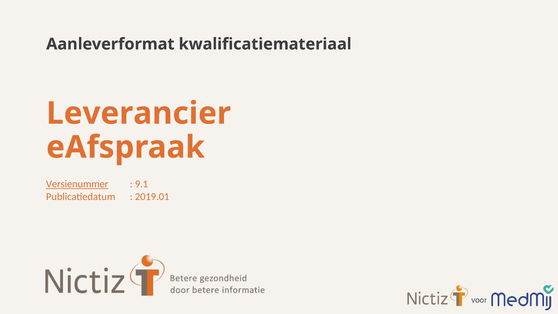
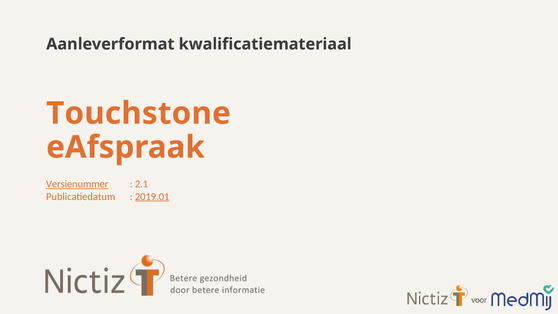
Leverancier: Leverancier -> Touchstone
9.1: 9.1 -> 2.1
2019.01 underline: none -> present
